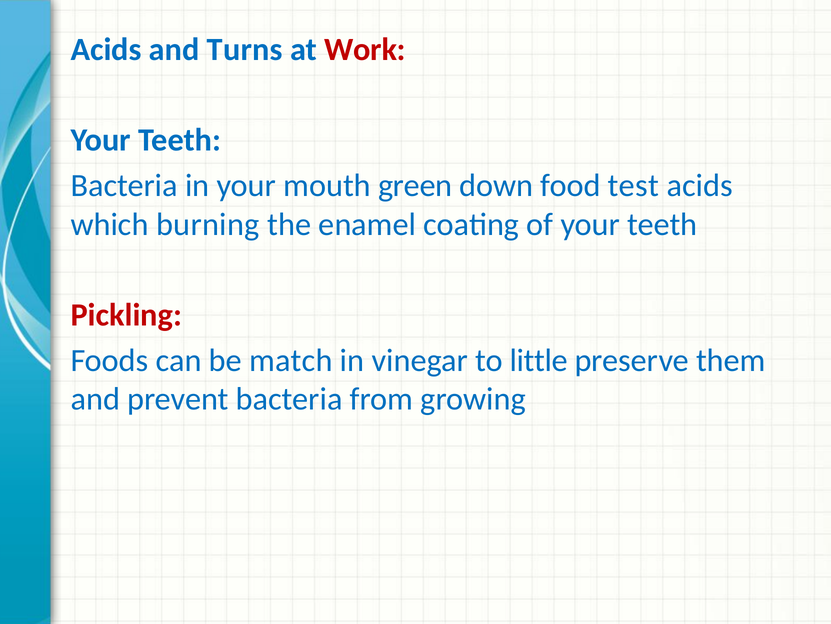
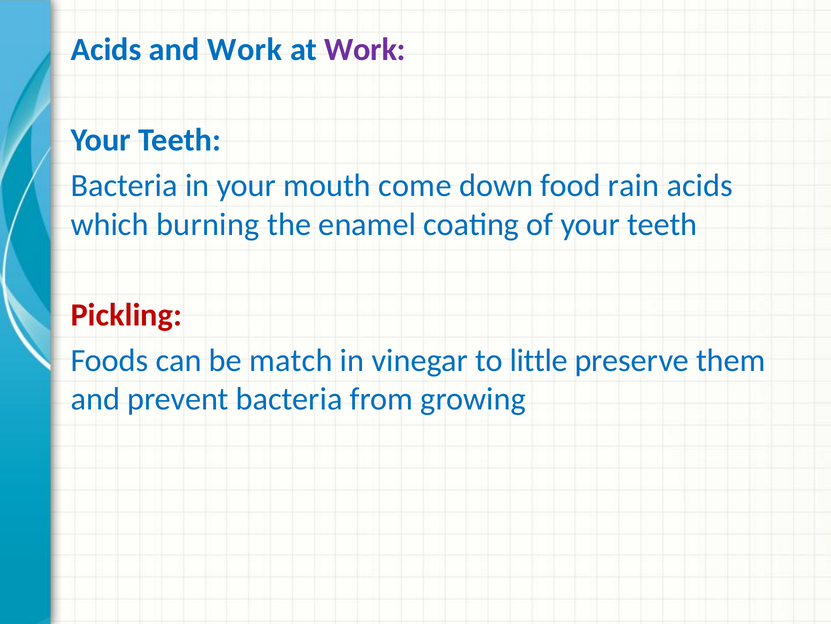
and Turns: Turns -> Work
Work at (365, 49) colour: red -> purple
green: green -> come
test: test -> rain
